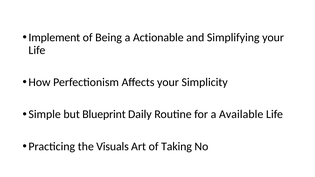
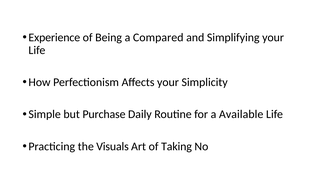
Implement: Implement -> Experience
Actionable: Actionable -> Compared
Blueprint: Blueprint -> Purchase
